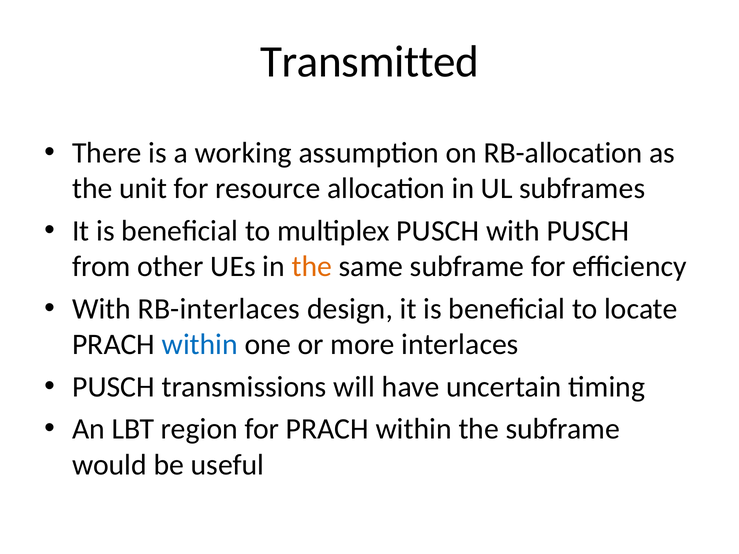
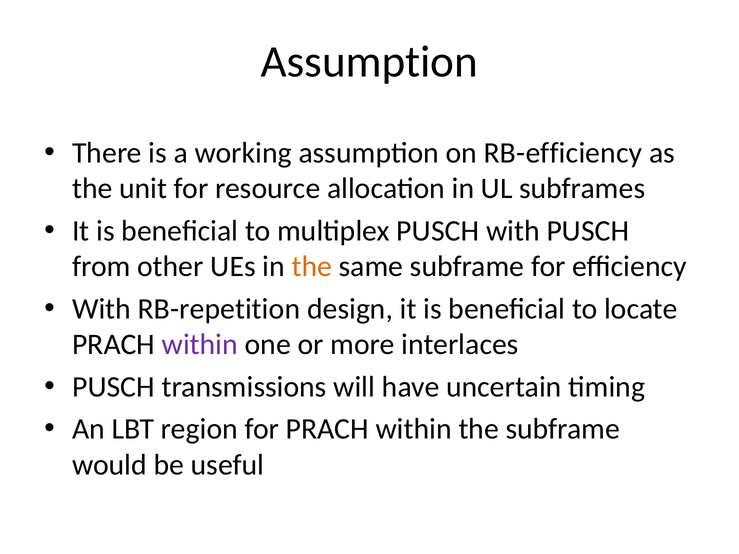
Transmitted at (370, 62): Transmitted -> Assumption
RB-allocation: RB-allocation -> RB-efficiency
RB-interlaces: RB-interlaces -> RB-repetition
within at (200, 345) colour: blue -> purple
